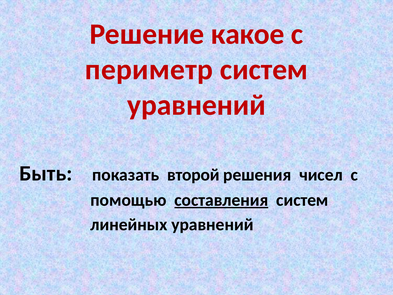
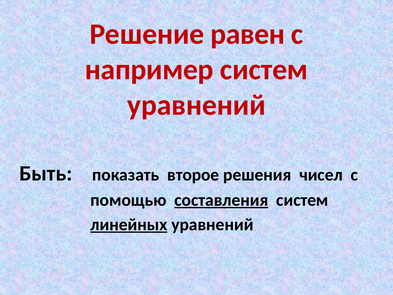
какое: какое -> равен
периметр: периметр -> например
второй: второй -> второе
линейных underline: none -> present
